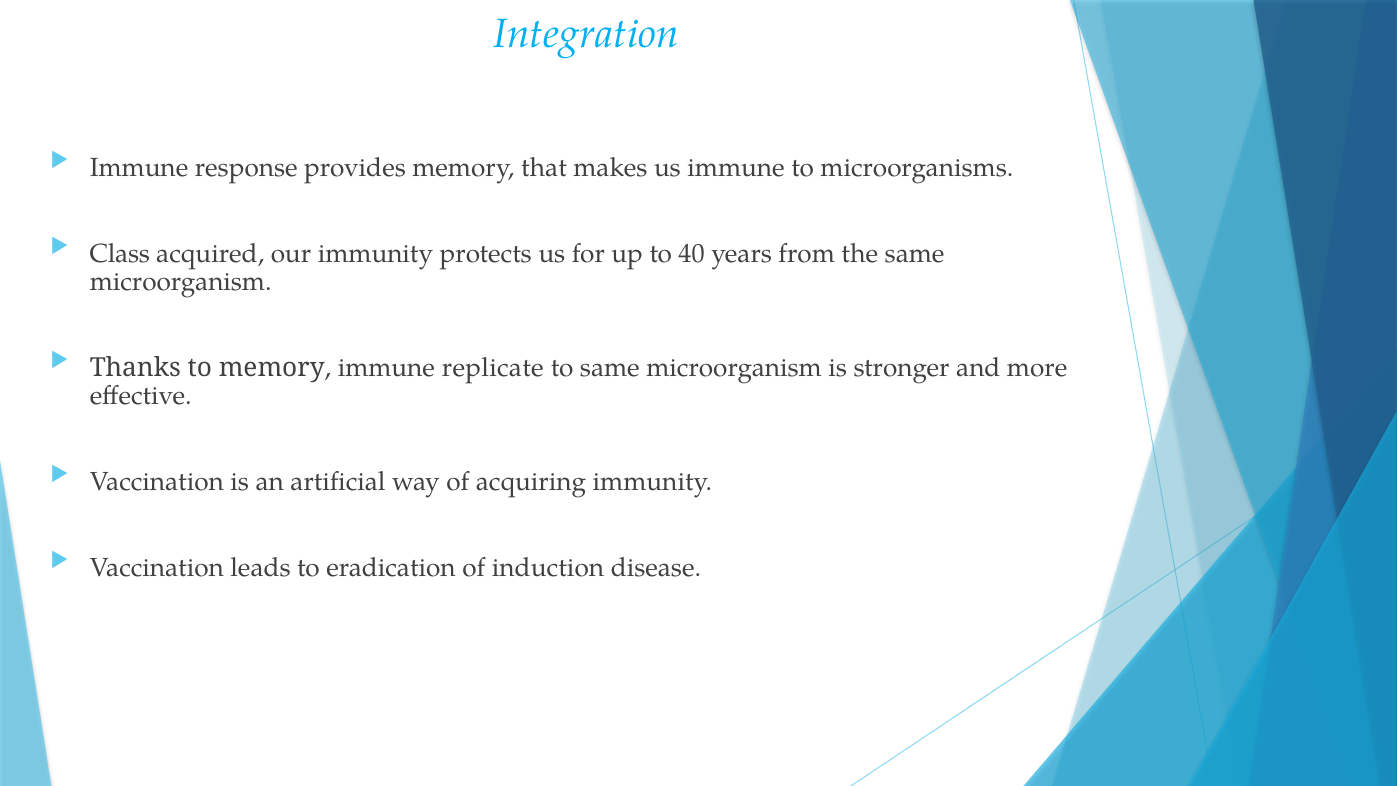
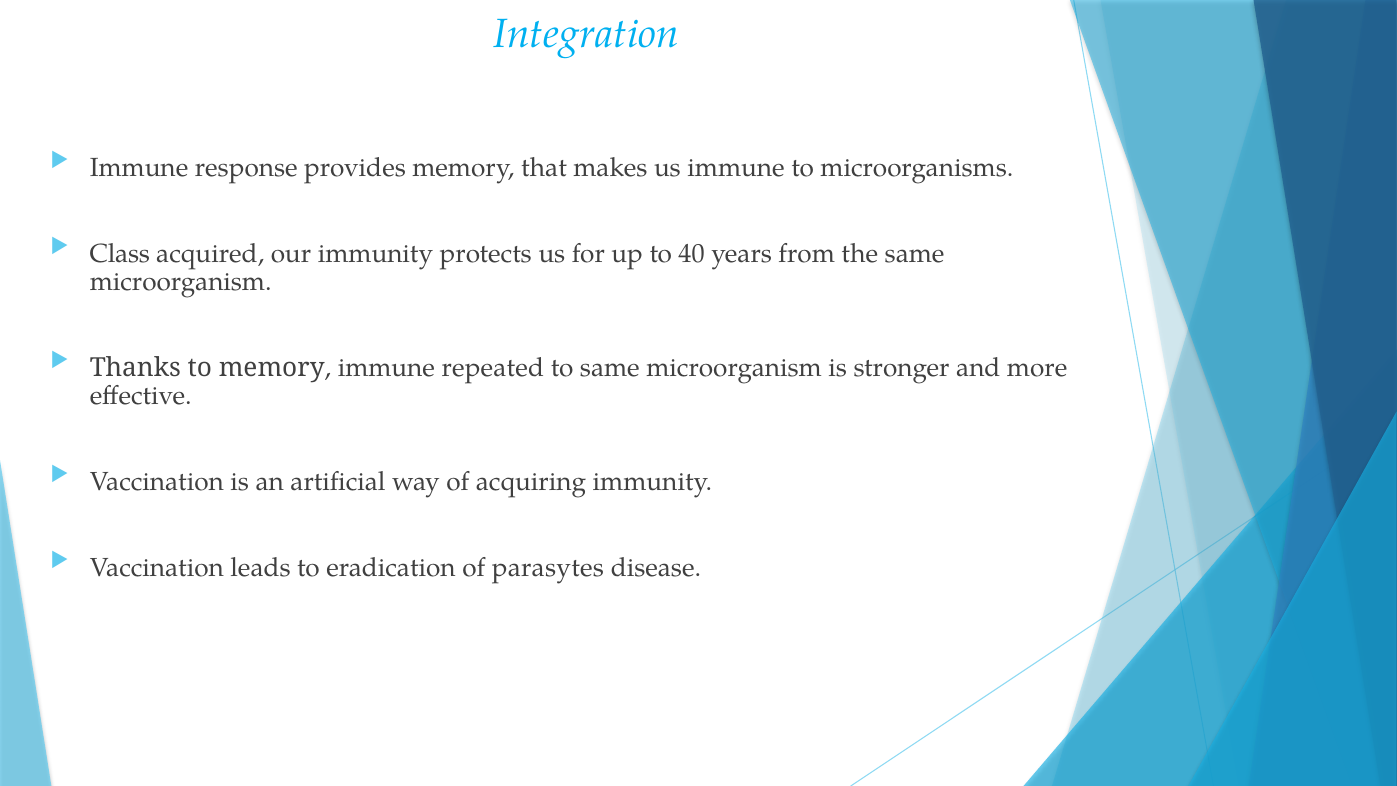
replicate: replicate -> repeated
induction: induction -> parasytes
